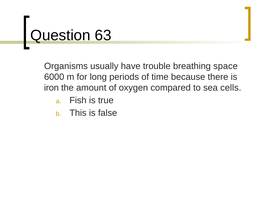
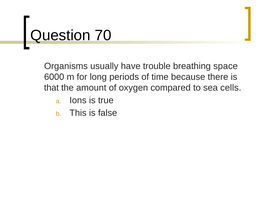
63: 63 -> 70
iron: iron -> that
Fish: Fish -> Ions
